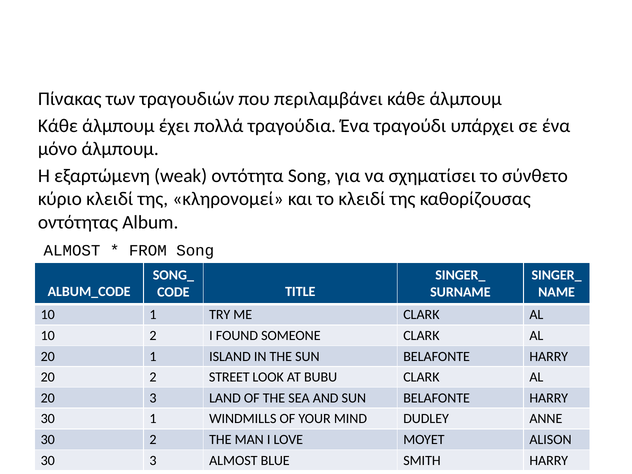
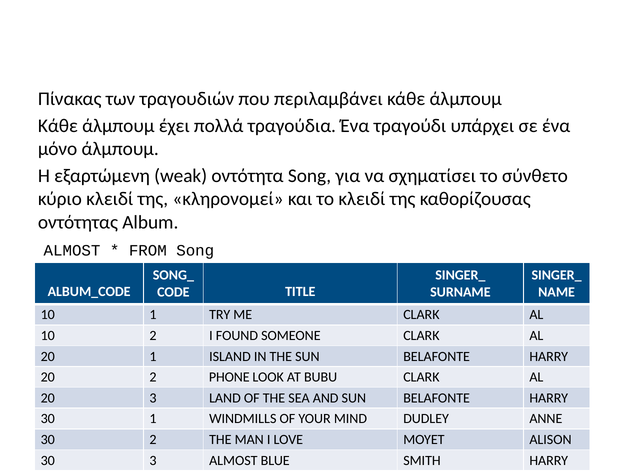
STREET: STREET -> PHONE
